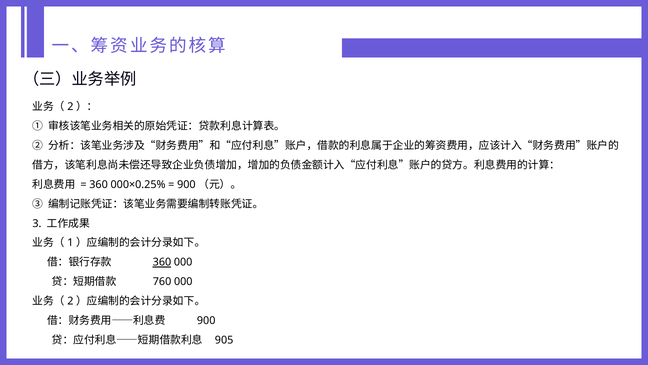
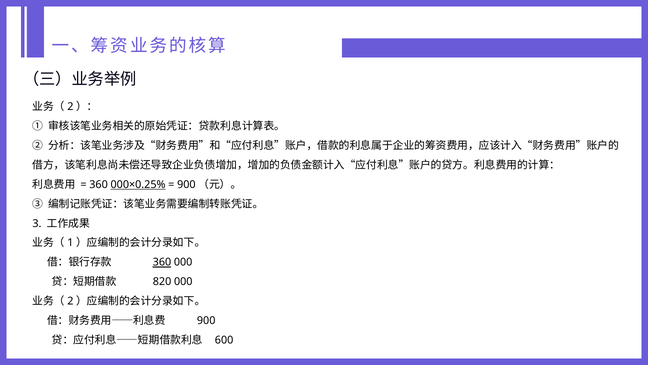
000×0.25% underline: none -> present
760: 760 -> 820
905: 905 -> 600
